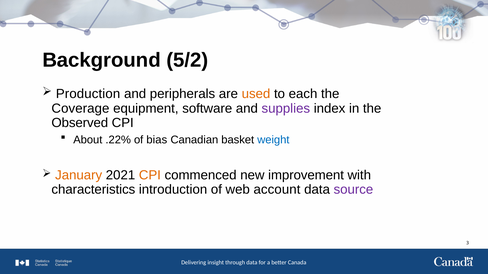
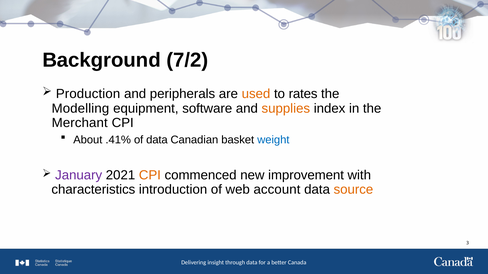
5/2: 5/2 -> 7/2
each: each -> rates
Coverage: Coverage -> Modelling
supplies colour: purple -> orange
Observed: Observed -> Merchant
.22%: .22% -> .41%
of bias: bias -> data
January colour: orange -> purple
source colour: purple -> orange
